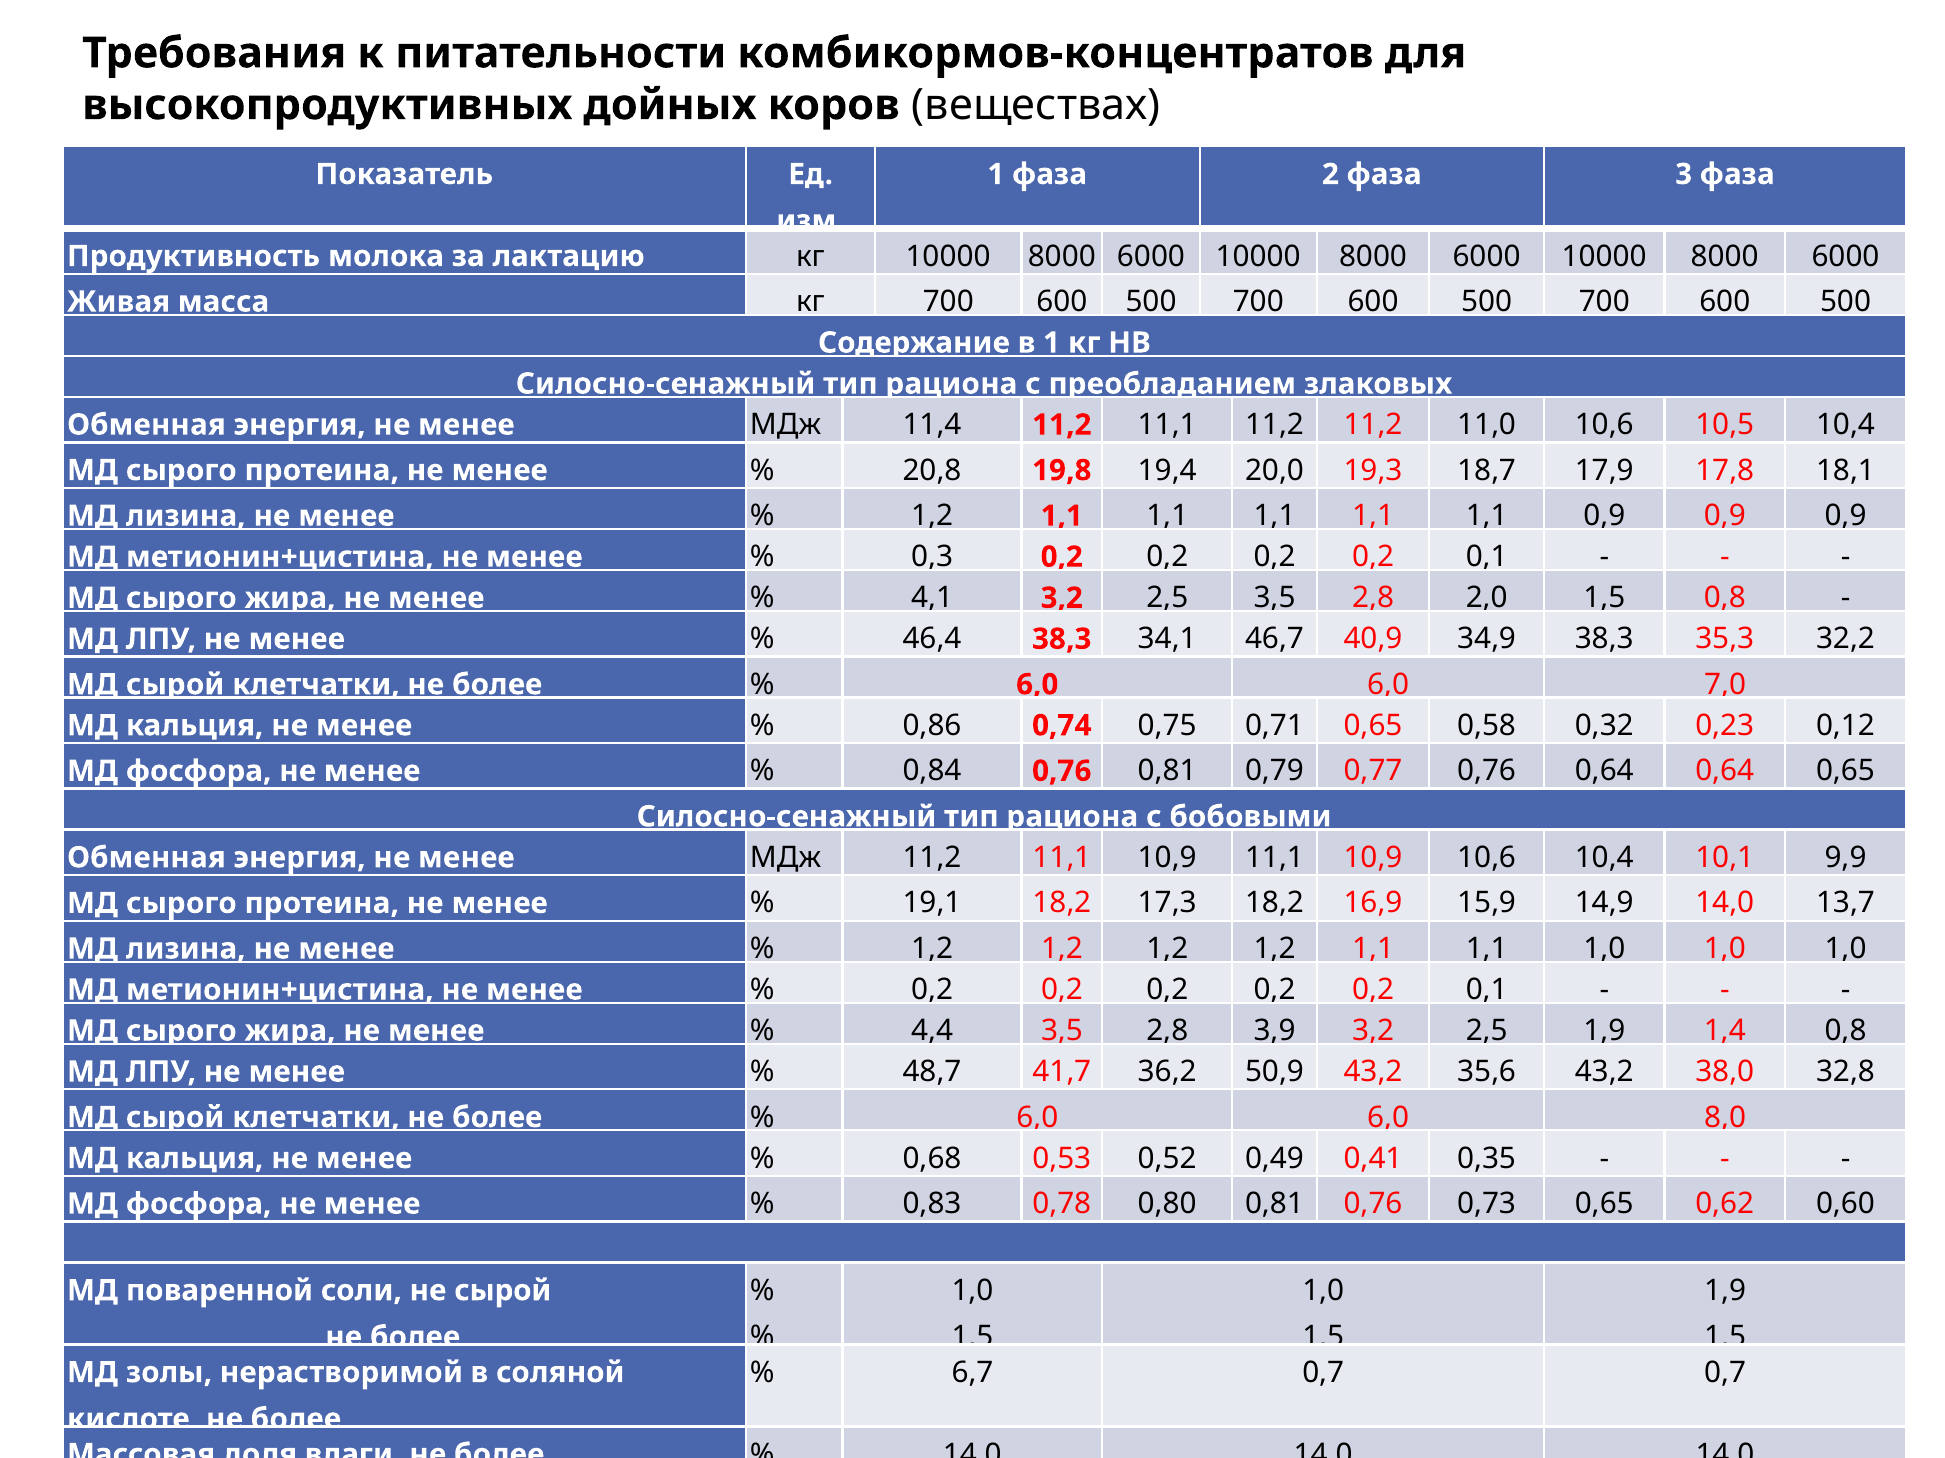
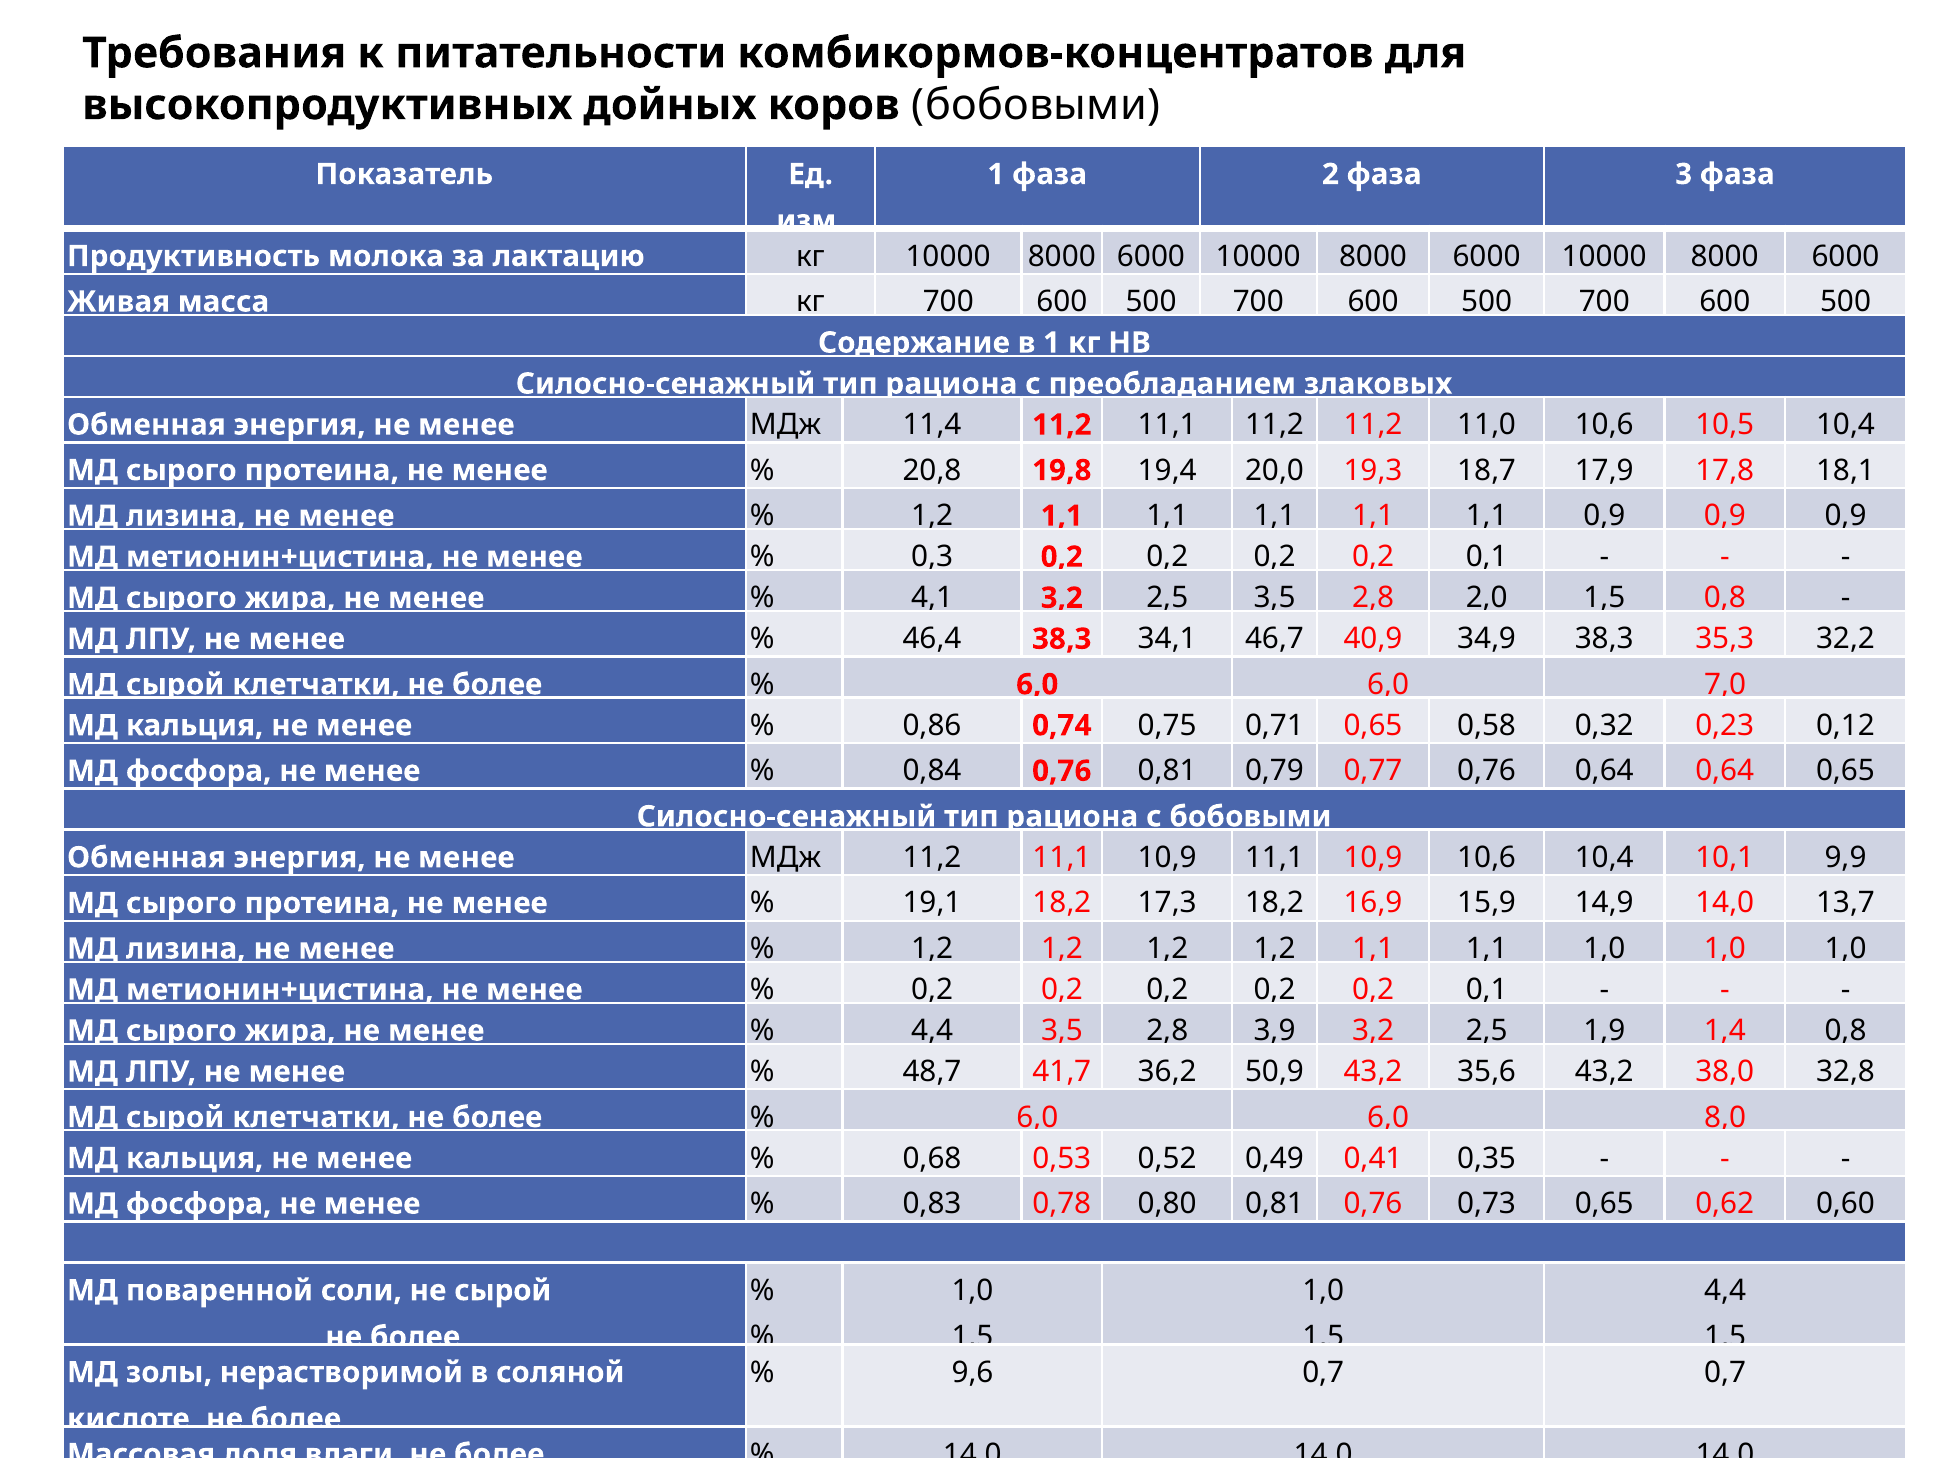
коров веществах: веществах -> бобовыми
1,9 at (1725, 1291): 1,9 -> 4,4
6,7: 6,7 -> 9,6
